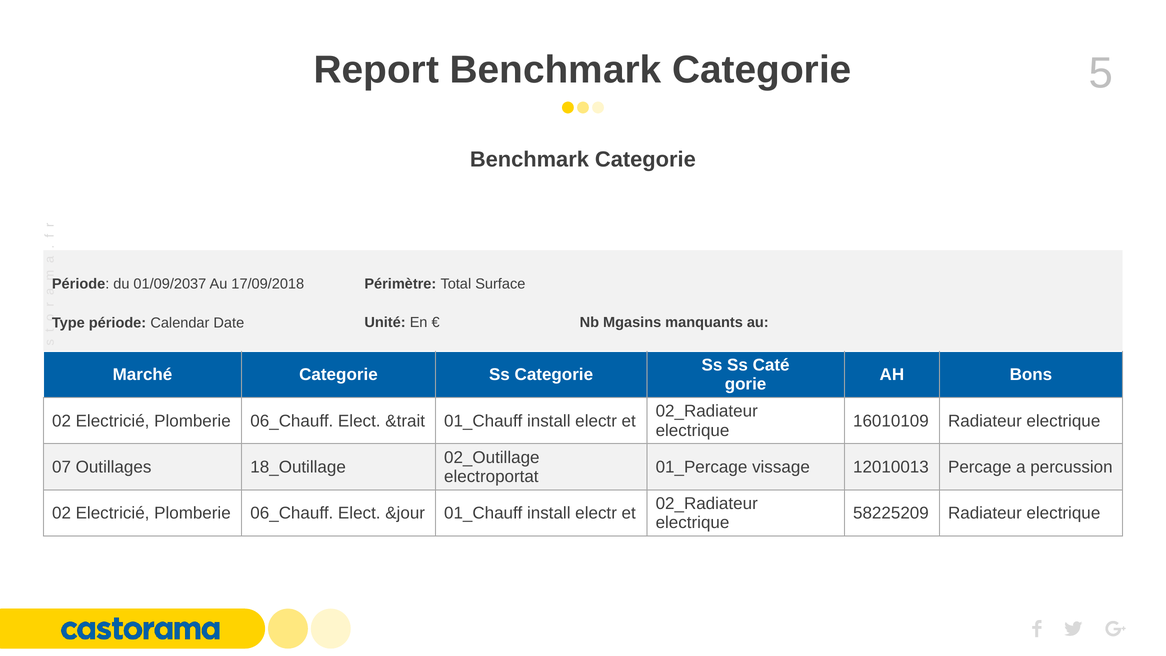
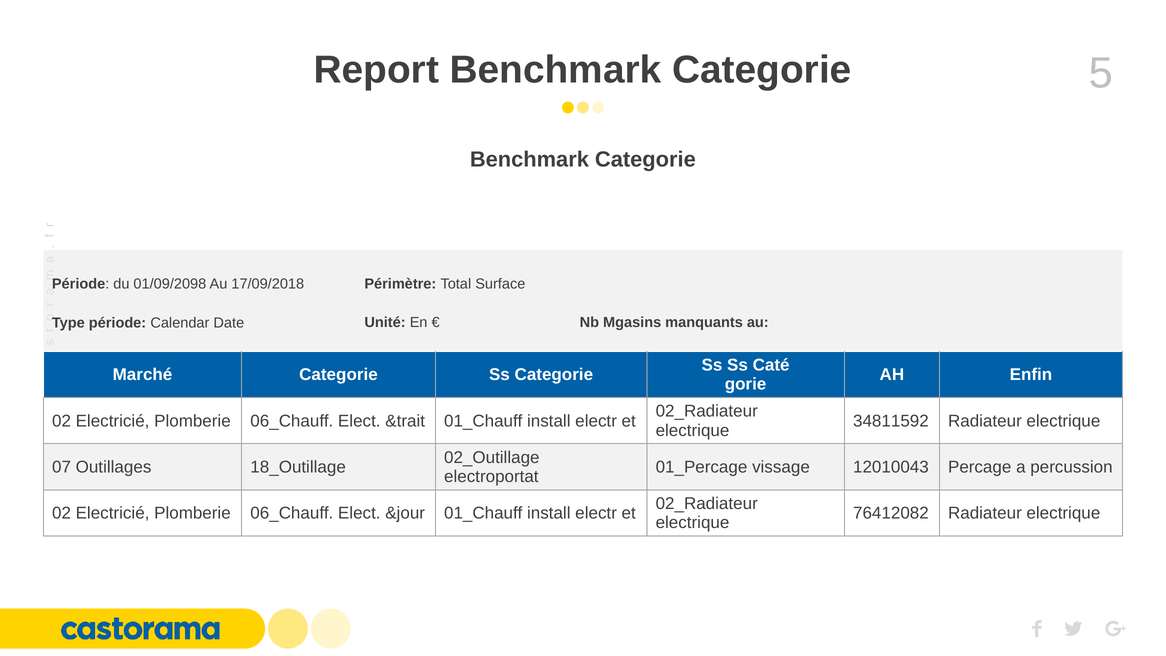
01/09/2037: 01/09/2037 -> 01/09/2098
Bons: Bons -> Enfin
16010109: 16010109 -> 34811592
12010013: 12010013 -> 12010043
58225209: 58225209 -> 76412082
